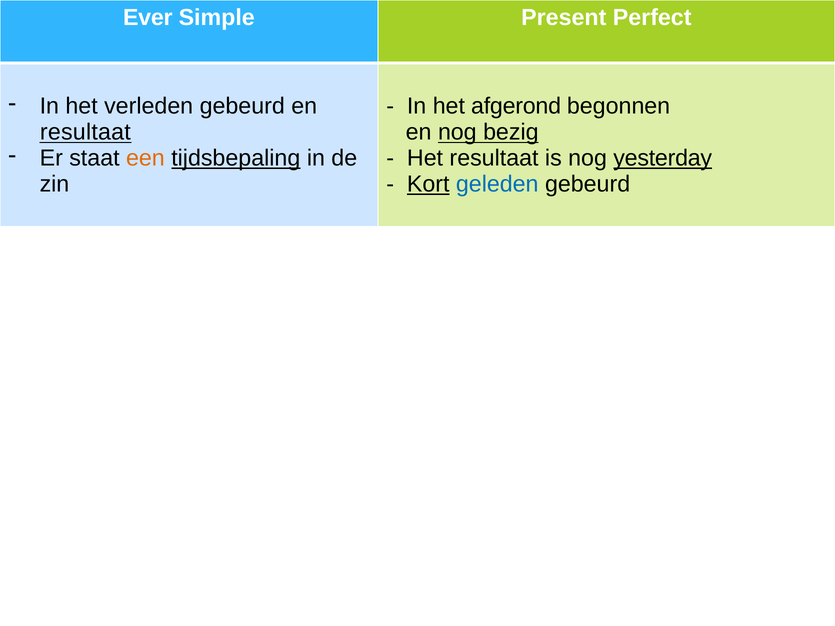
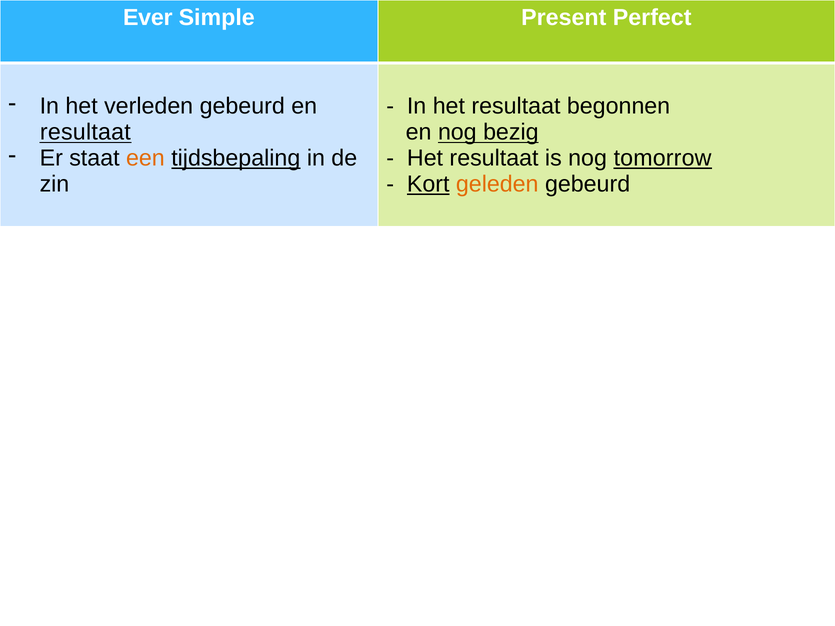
In het afgerond: afgerond -> resultaat
yesterday: yesterday -> tomorrow
geleden colour: blue -> orange
